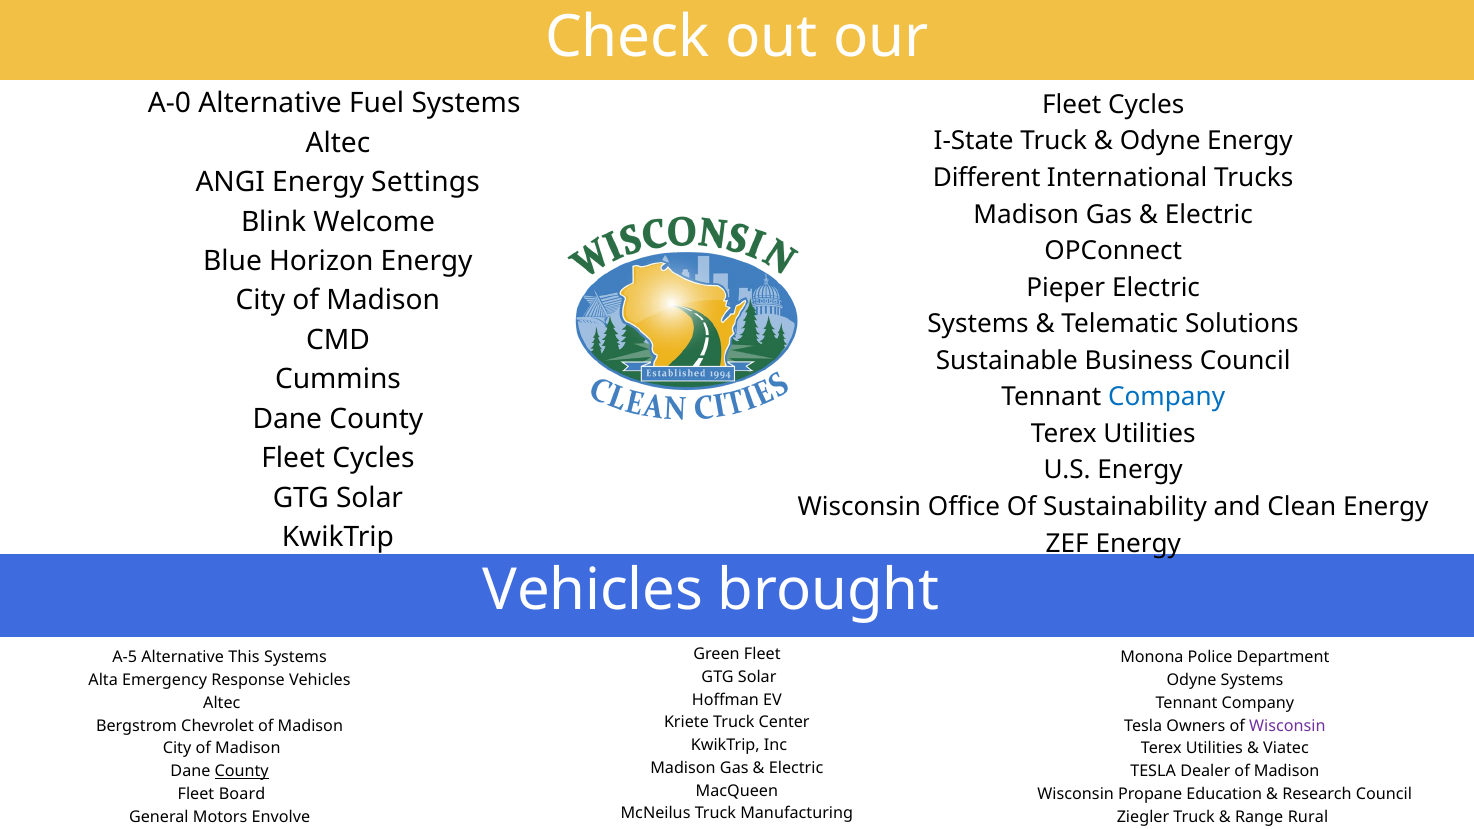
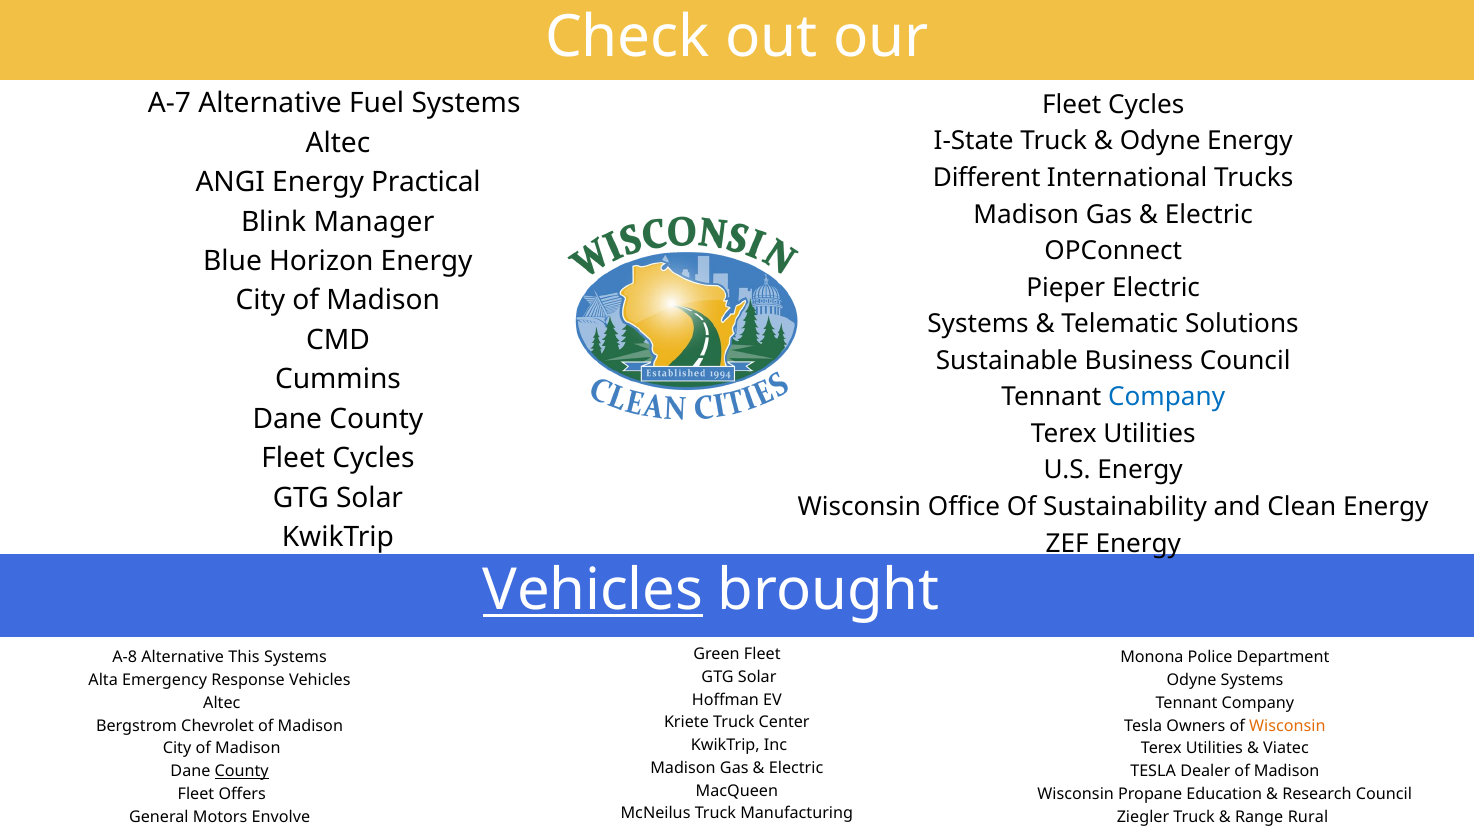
A-0: A-0 -> A-7
Settings: Settings -> Practical
Welcome: Welcome -> Manager
Vehicles at (593, 591) underline: none -> present
A-5: A-5 -> A-8
Wisconsin at (1287, 726) colour: purple -> orange
Board: Board -> Offers
